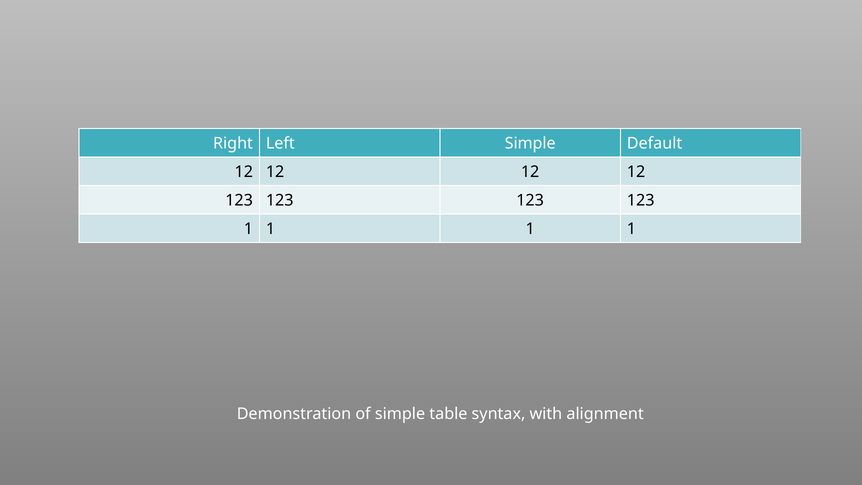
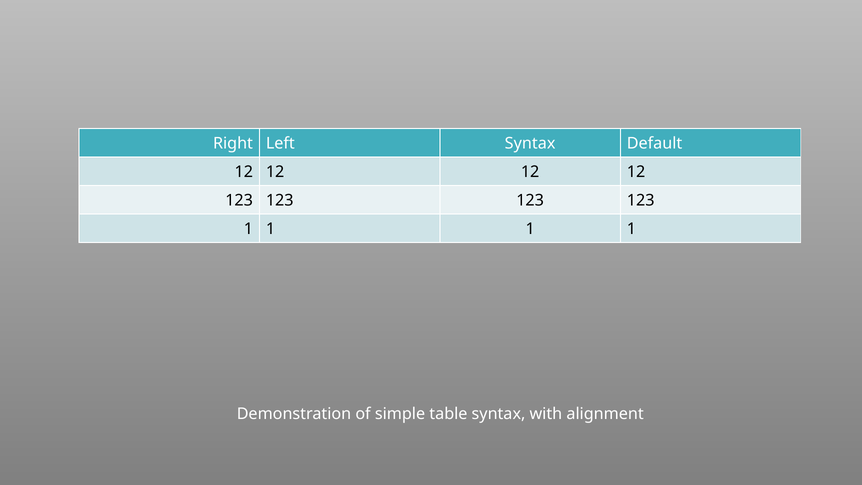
Left Simple: Simple -> Syntax
